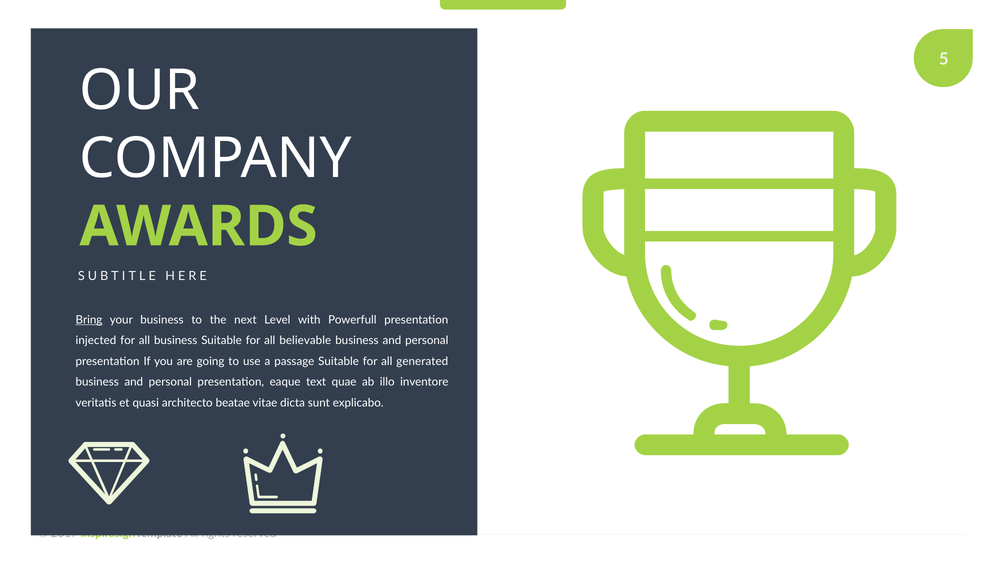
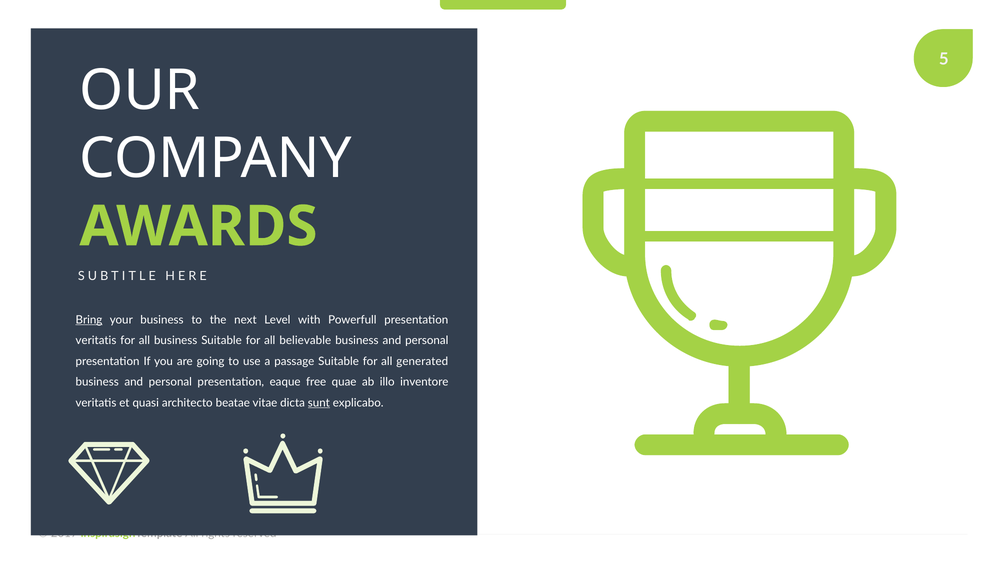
injected at (96, 341): injected -> veritatis
text: text -> free
sunt underline: none -> present
